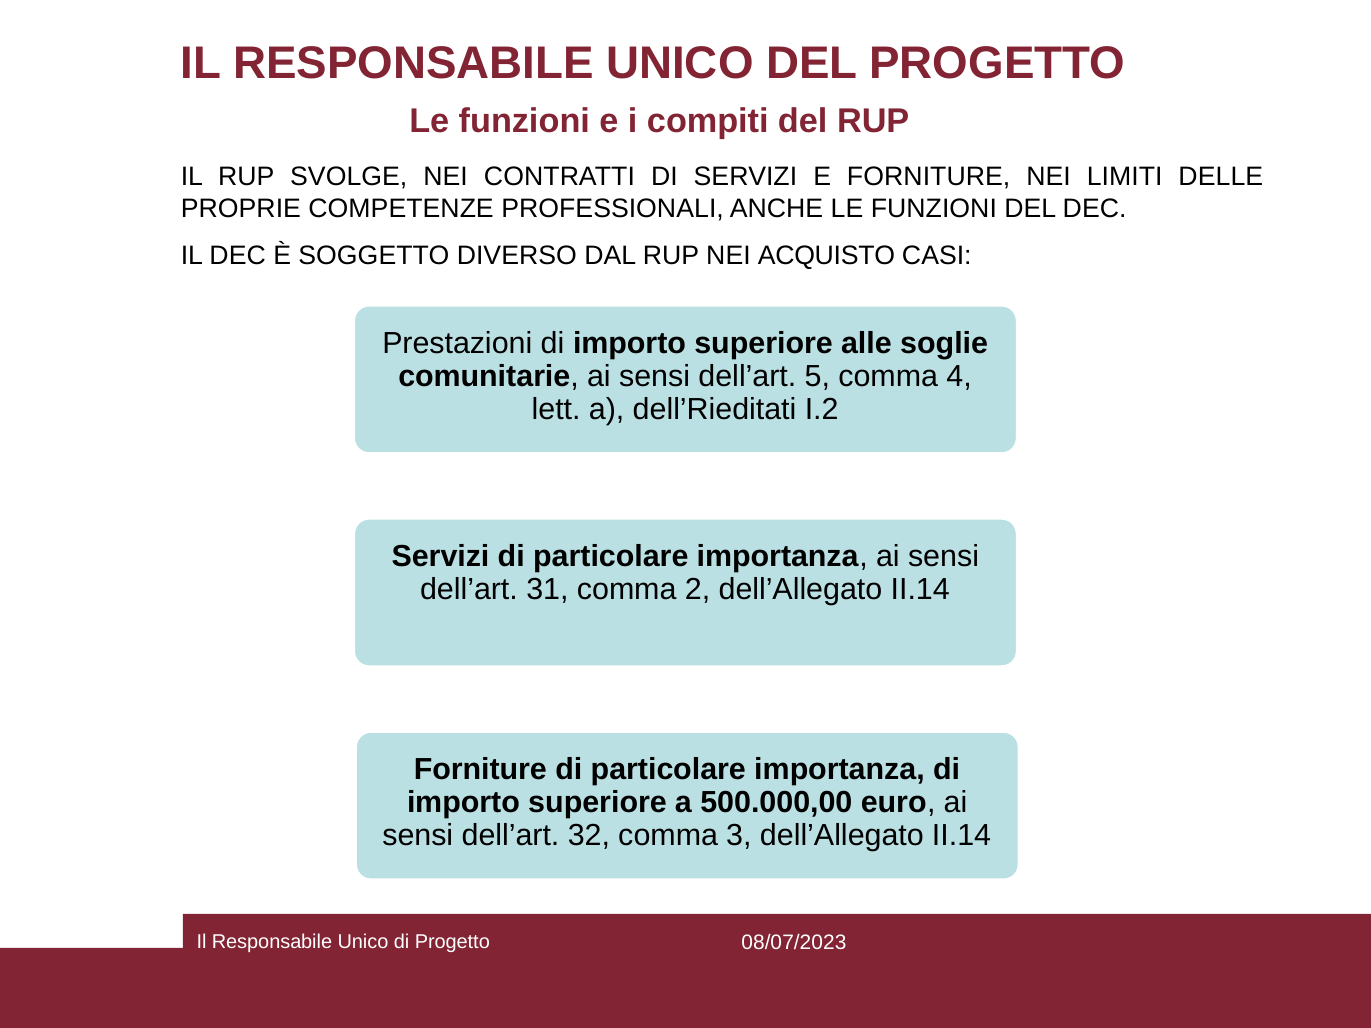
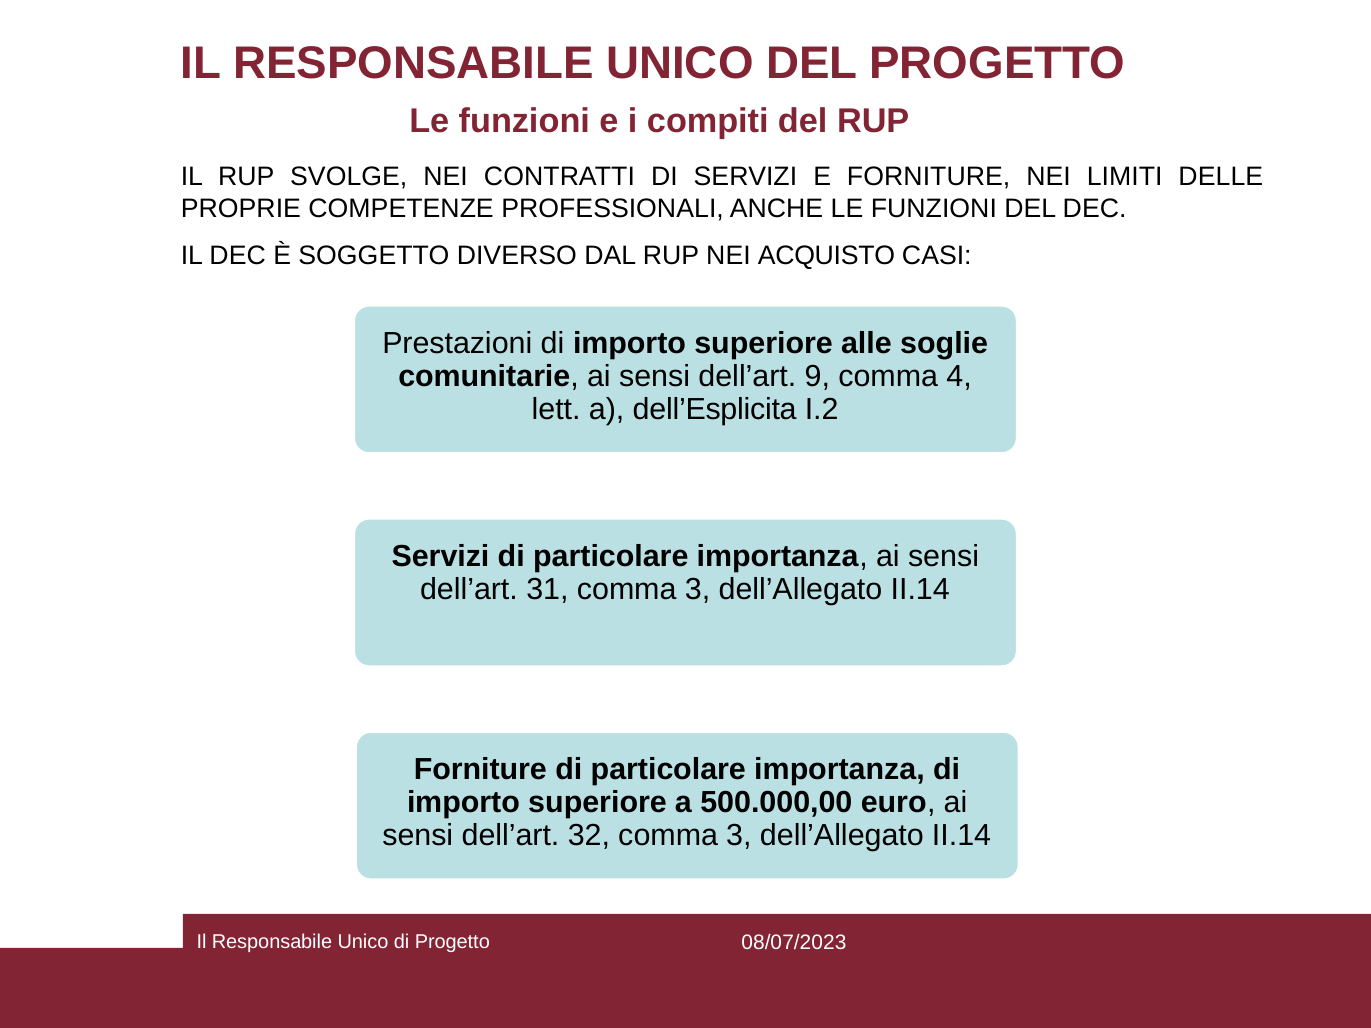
5: 5 -> 9
dell’Rieditati: dell’Rieditati -> dell’Esplicita
31 comma 2: 2 -> 3
